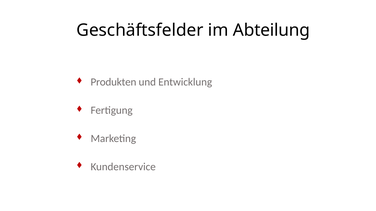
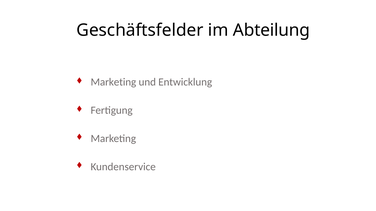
Produkten at (113, 82): Produkten -> Marketing
